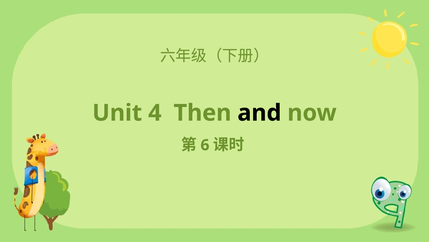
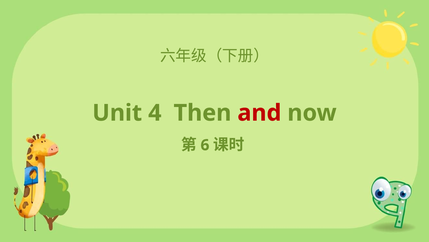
and colour: black -> red
